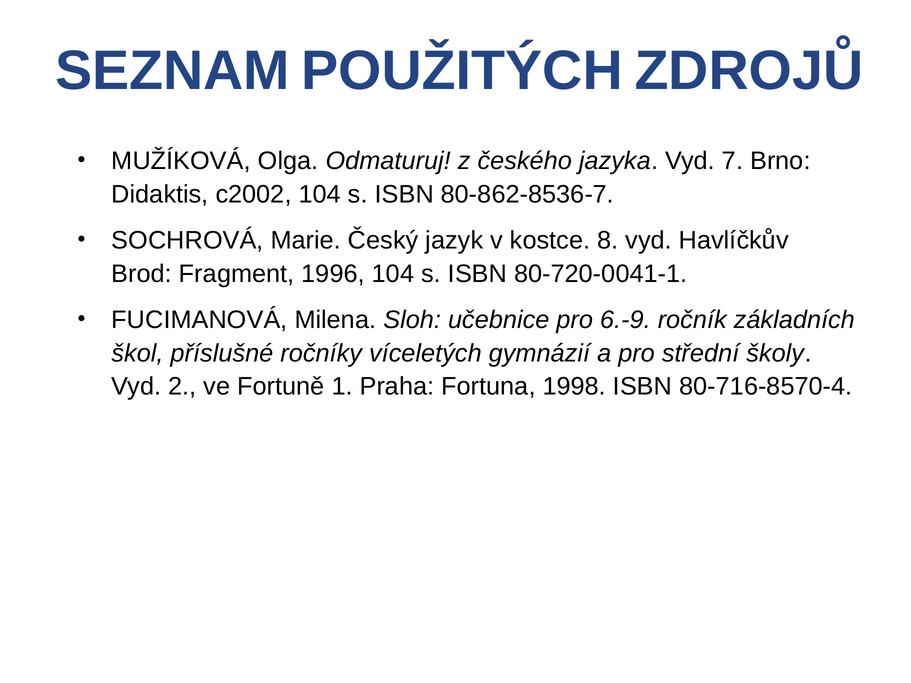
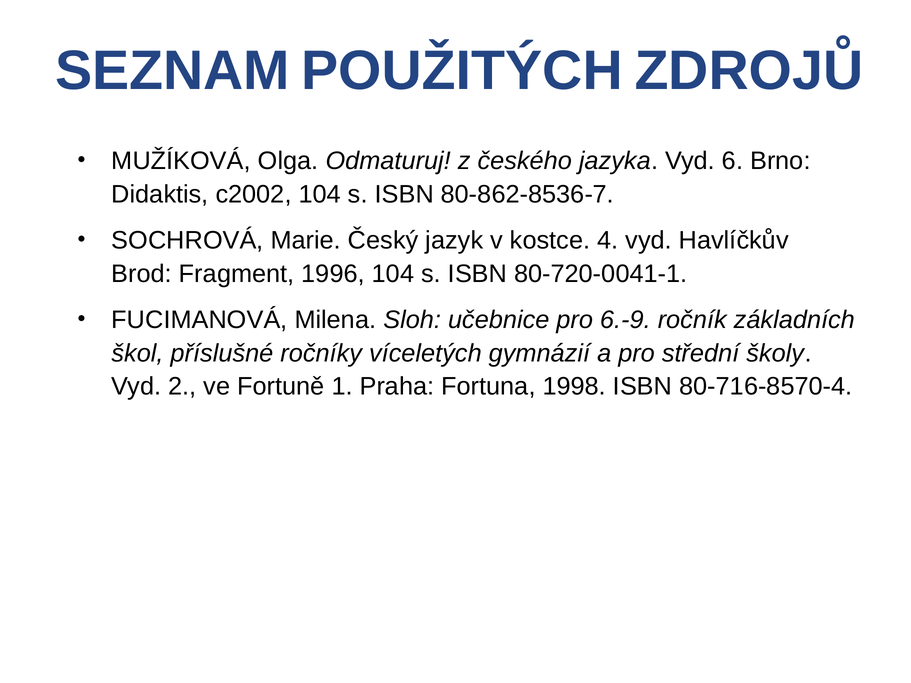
7: 7 -> 6
8: 8 -> 4
